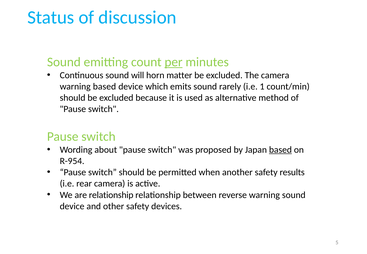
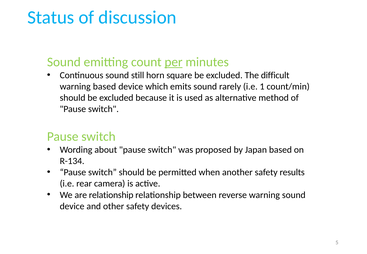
will: will -> still
matter: matter -> square
The camera: camera -> difficult
based at (280, 150) underline: present -> none
R-954: R-954 -> R-134
